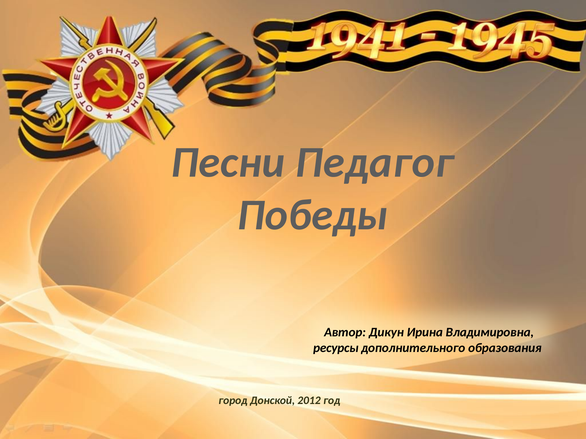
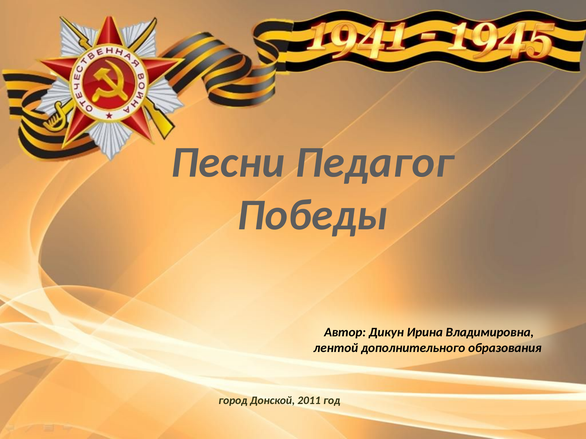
ресурсы: ресурсы -> лентой
2012: 2012 -> 2011
